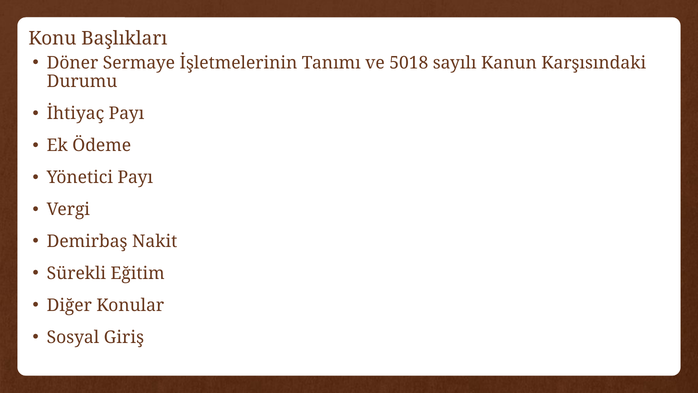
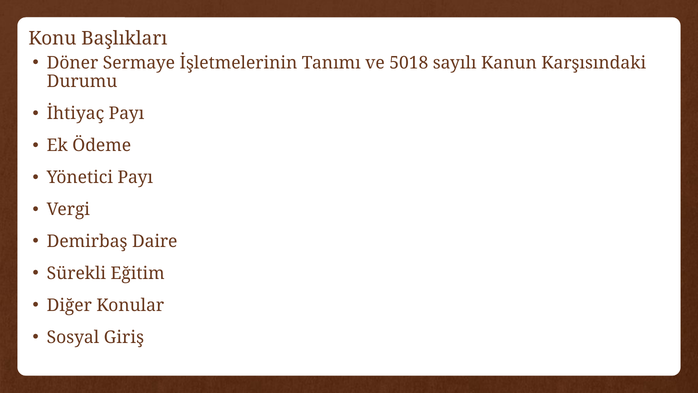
Nakit: Nakit -> Daire
